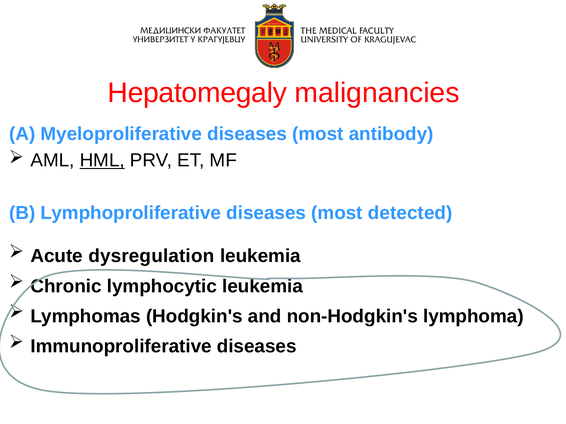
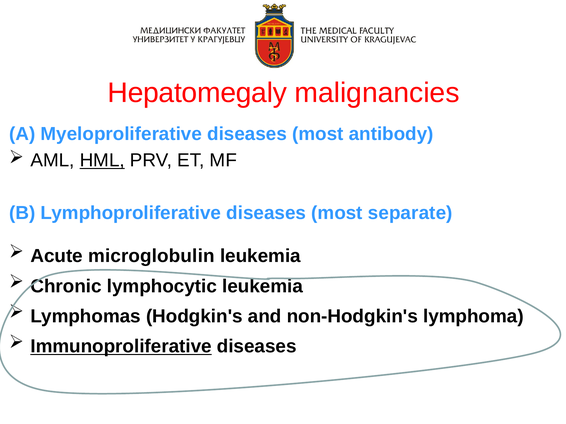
detected: detected -> separate
dysregulation: dysregulation -> microglobulin
Immunoproliferative underline: none -> present
